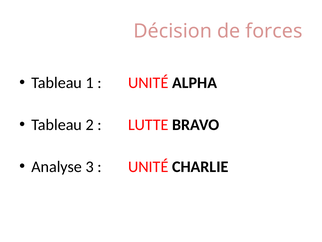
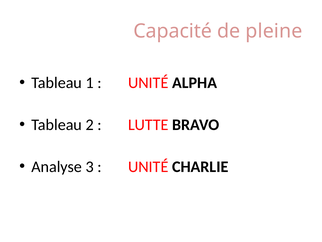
Décision: Décision -> Capacité
forces: forces -> pleine
